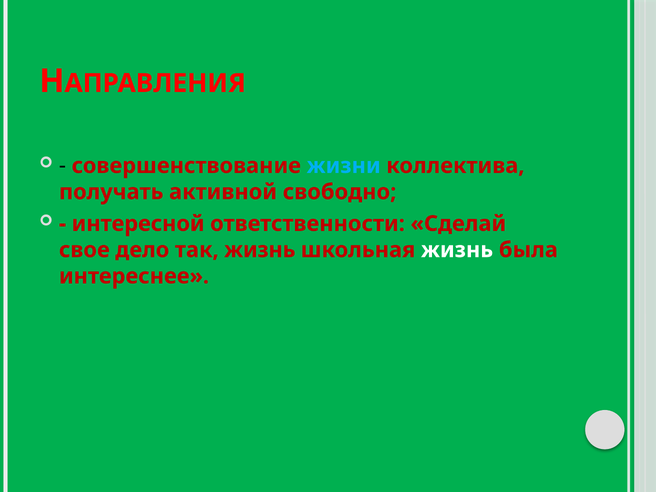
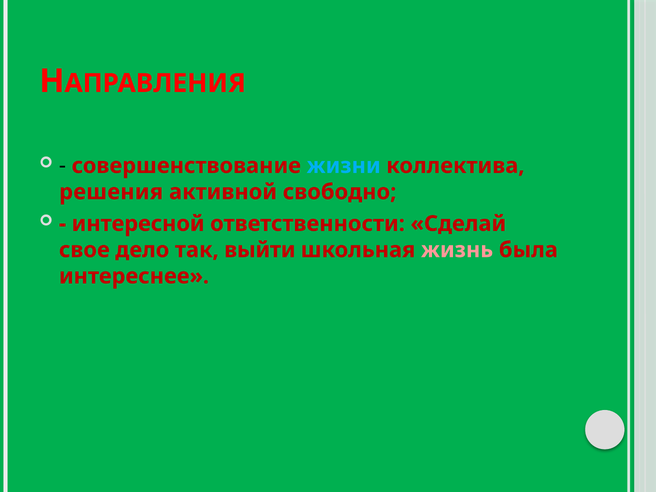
получать: получать -> решения
так жизнь: жизнь -> выйти
жизнь at (457, 250) colour: white -> pink
